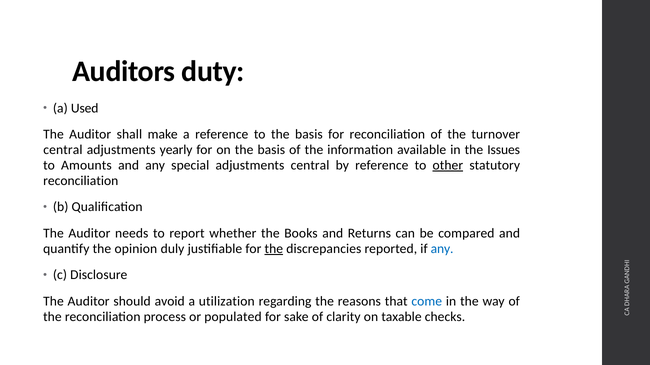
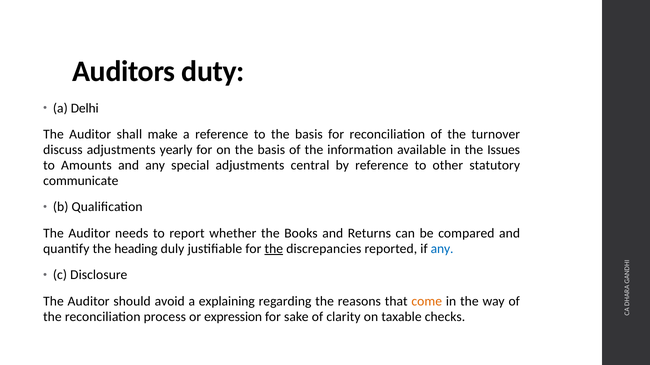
Used: Used -> Delhi
central at (63, 150): central -> discuss
other underline: present -> none
reconciliation at (81, 181): reconciliation -> communicate
opinion: opinion -> heading
utilization: utilization -> explaining
come colour: blue -> orange
populated: populated -> expression
